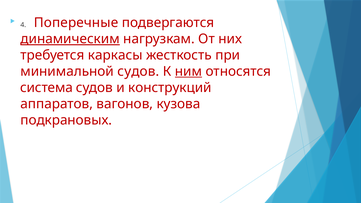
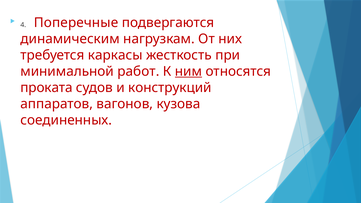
динамическим underline: present -> none
минимальной судов: судов -> работ
система: система -> проката
подкрановых: подкрановых -> соединенных
